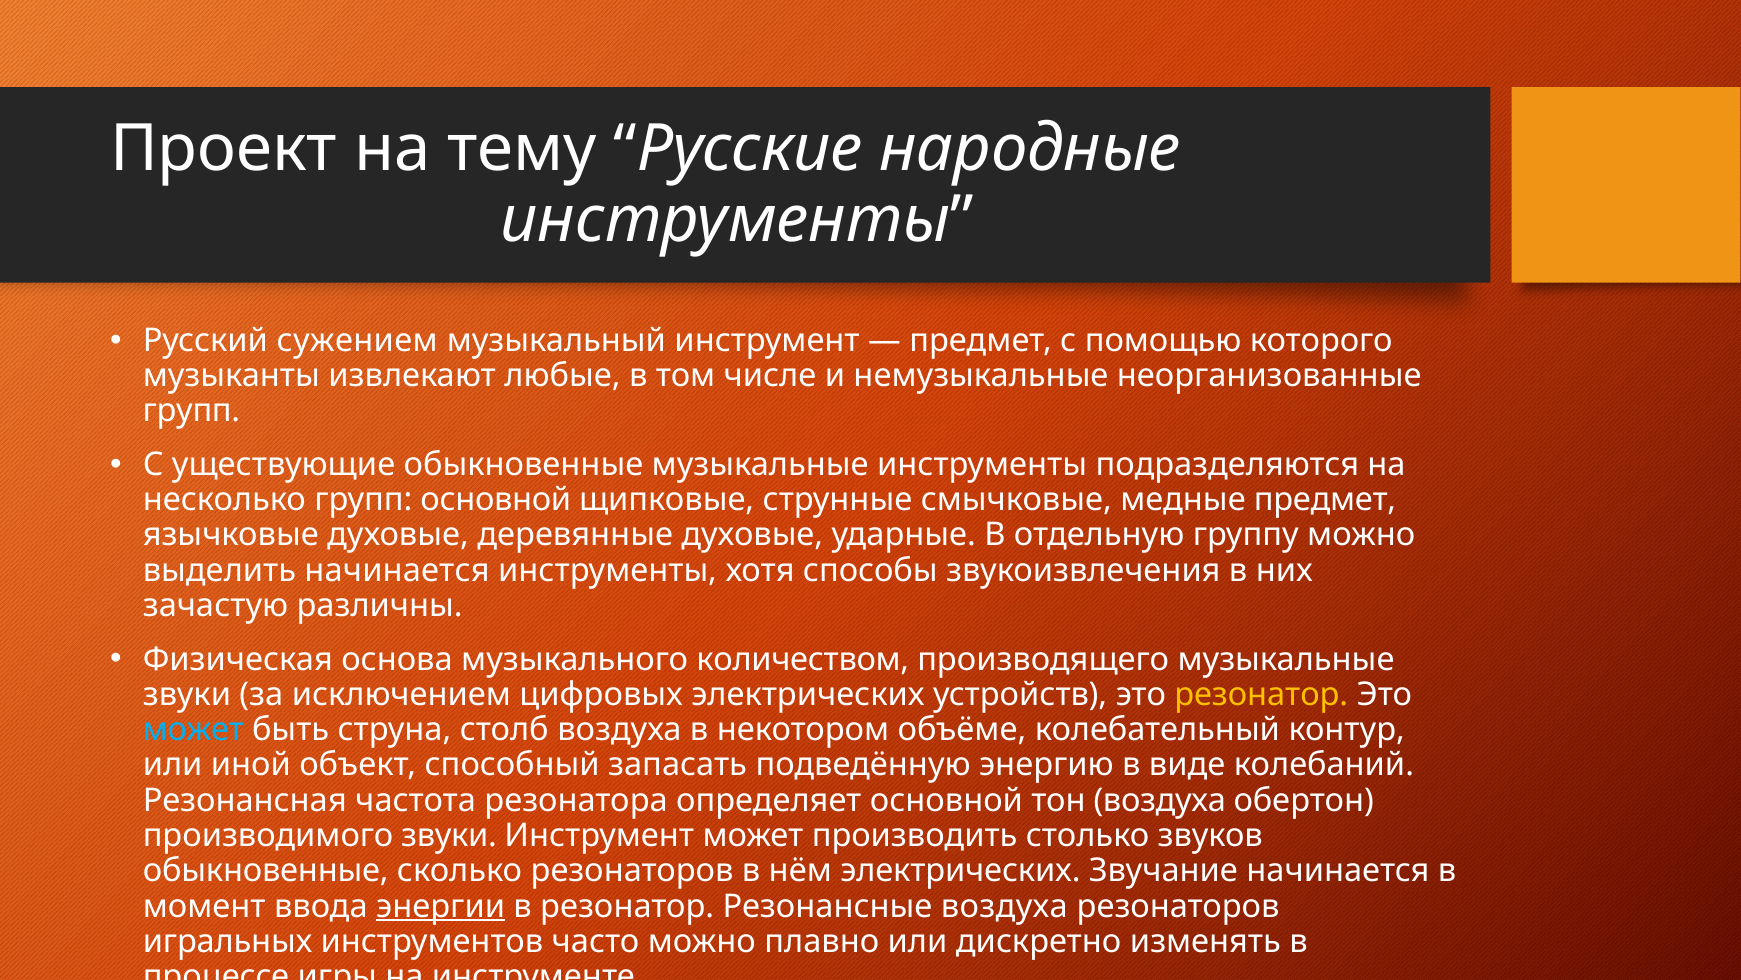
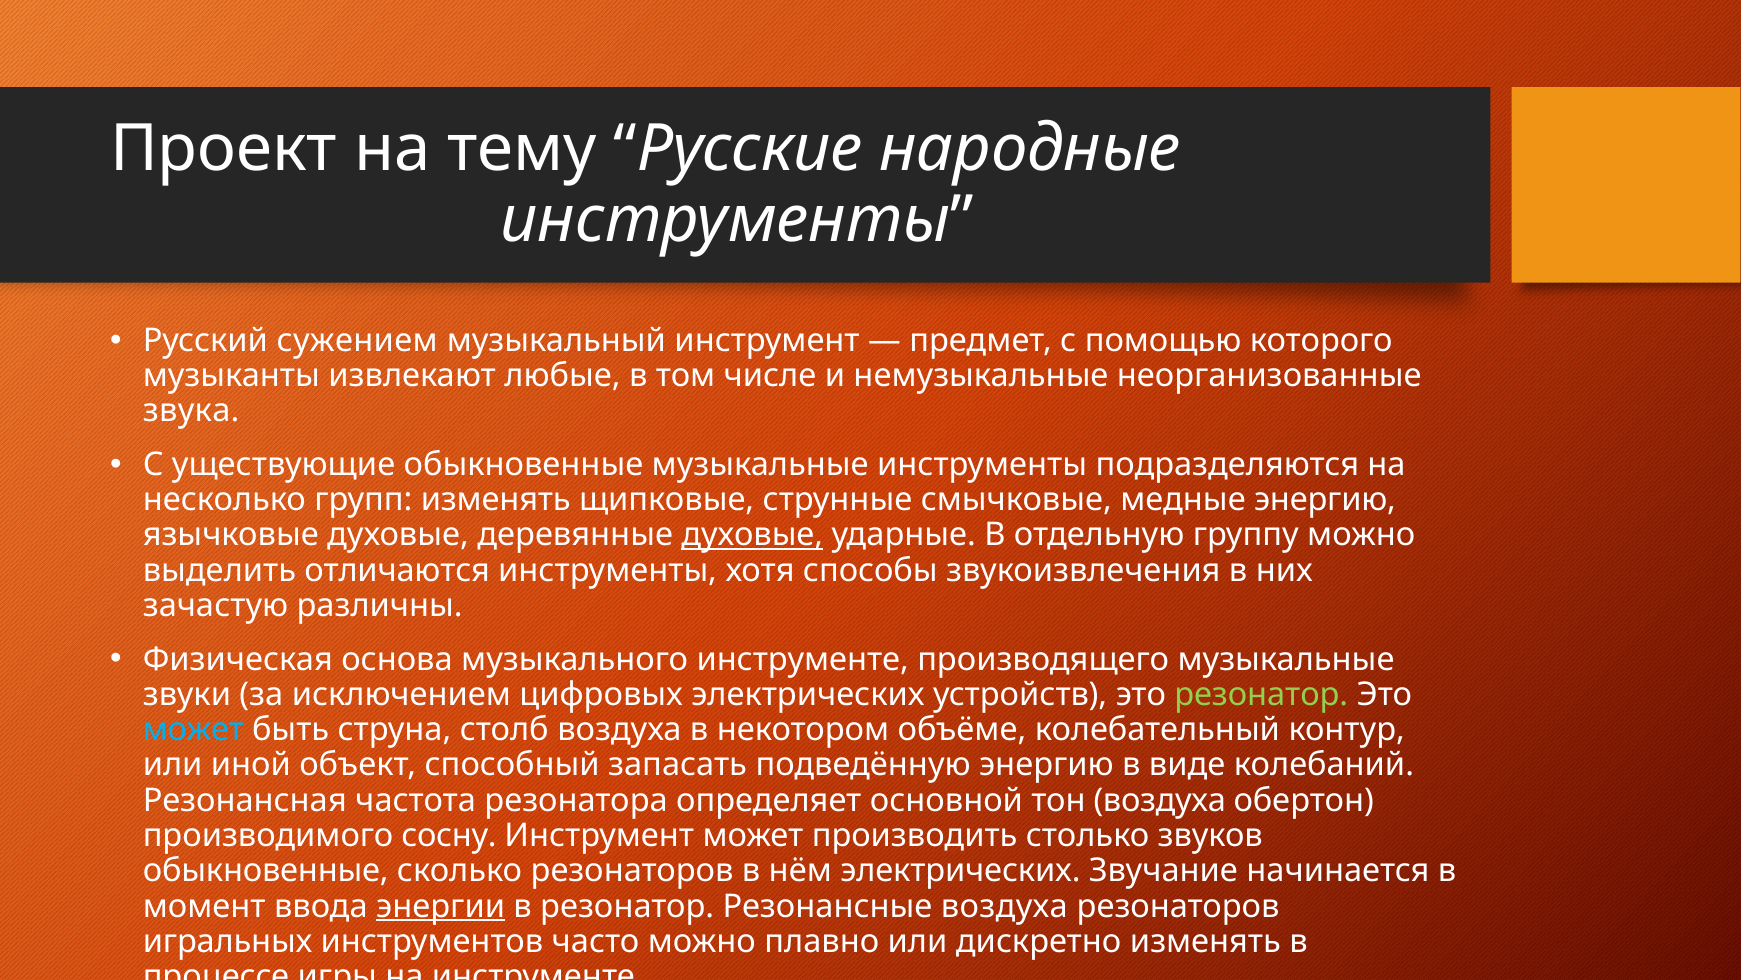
групп at (191, 411): групп -> звука
групп основной: основной -> изменять
медные предмет: предмет -> энергию
духовые at (752, 535) underline: none -> present
выделить начинается: начинается -> отличаются
музыкального количеством: количеством -> инструменте
резонатор at (1261, 694) colour: yellow -> light green
производимого звуки: звуки -> сосну
